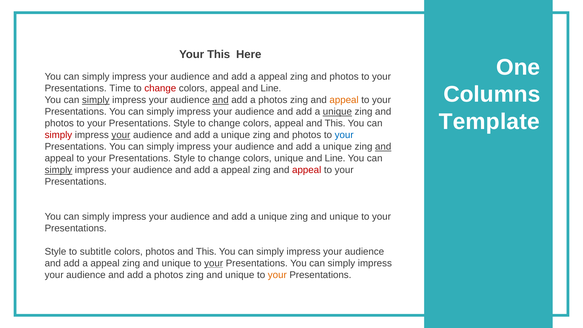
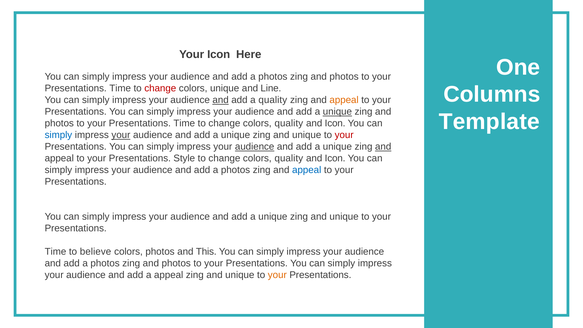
Your This: This -> Icon
appeal at (273, 77): appeal -> photos
appeal at (225, 88): appeal -> unique
simply at (96, 100) underline: present -> none
photos at (273, 100): photos -> quality
Style at (184, 123): Style -> Time
appeal at (289, 123): appeal -> quality
This at (335, 123): This -> Icon
simply at (58, 135) colour: red -> blue
photos at (307, 135): photos -> unique
your at (344, 135) colour: blue -> red
audience at (255, 147) underline: none -> present
unique at (289, 158): unique -> quality
Line at (335, 158): Line -> Icon
simply at (58, 170) underline: present -> none
appeal at (236, 170): appeal -> photos
appeal at (307, 170) colour: red -> blue
Style at (55, 252): Style -> Time
subtitle: subtitle -> believe
appeal at (105, 263): appeal -> photos
unique at (176, 263): unique -> photos
your at (214, 263) underline: present -> none
photos at (169, 275): photos -> appeal
